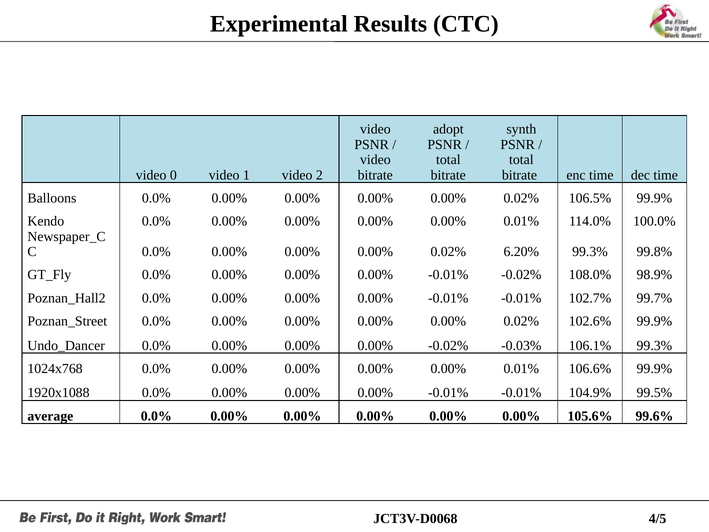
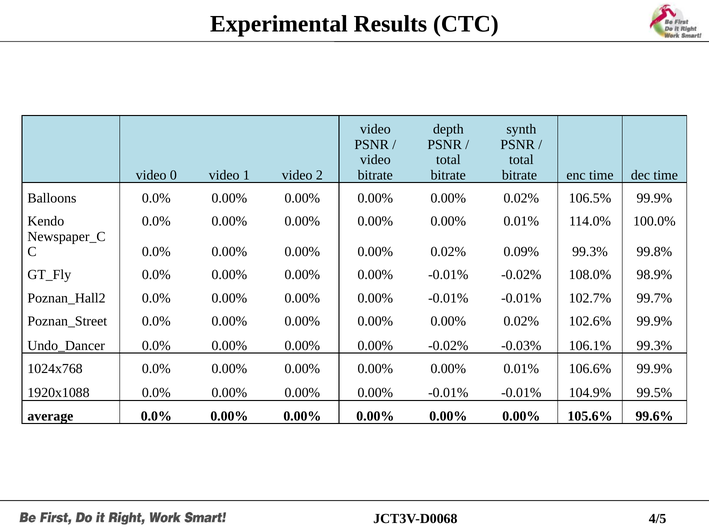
adopt: adopt -> depth
6.20%: 6.20% -> 0.09%
